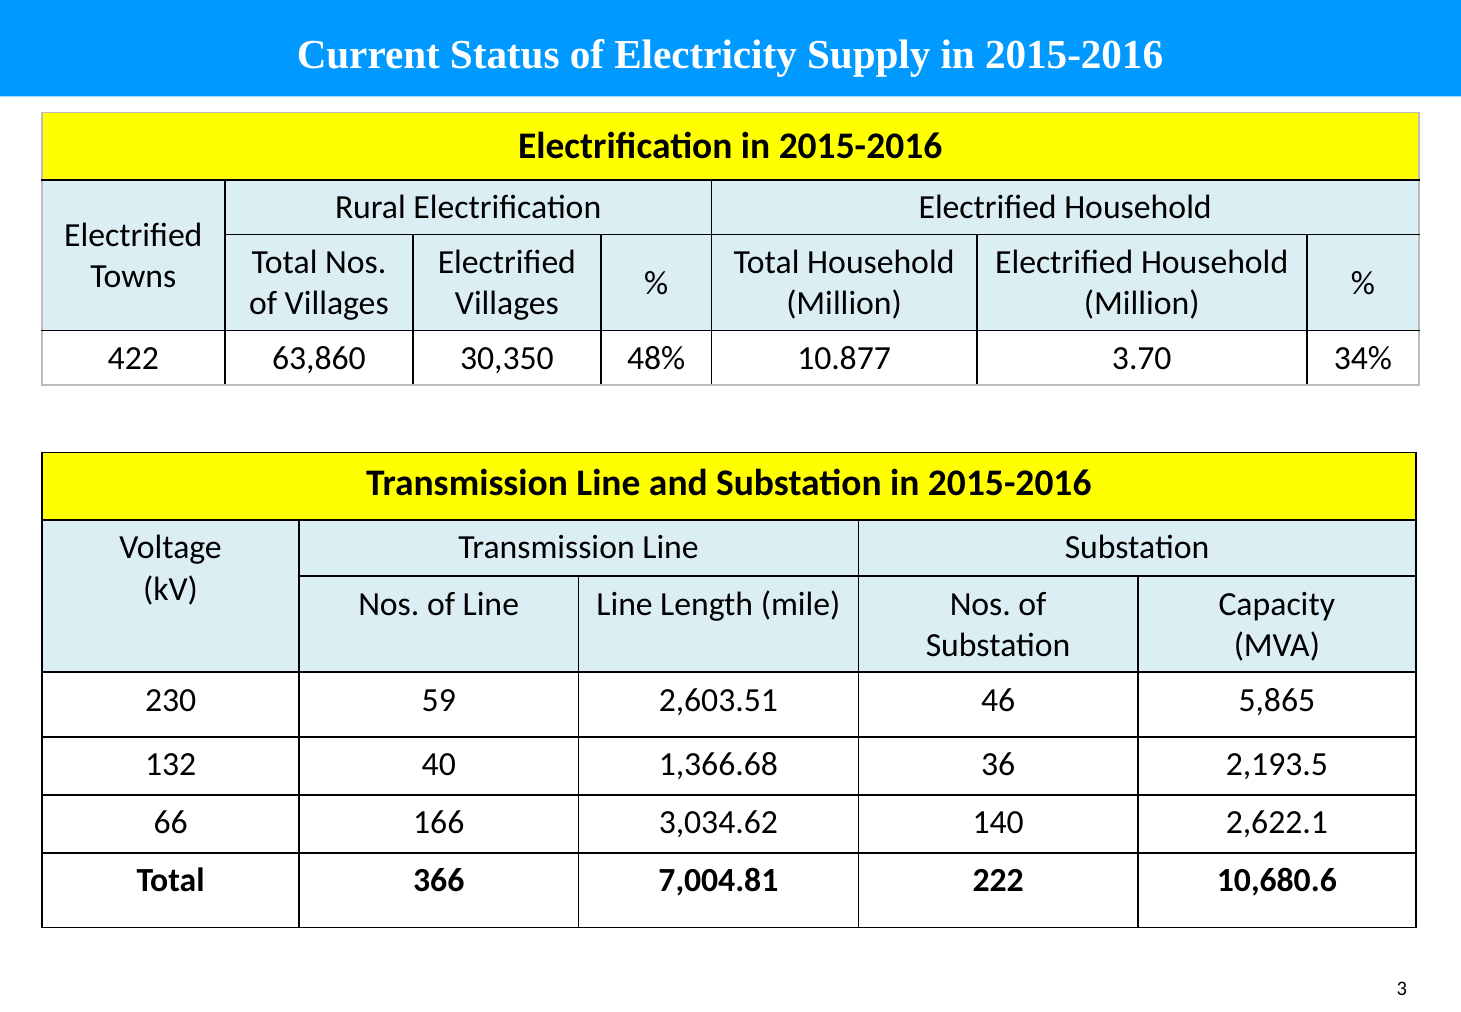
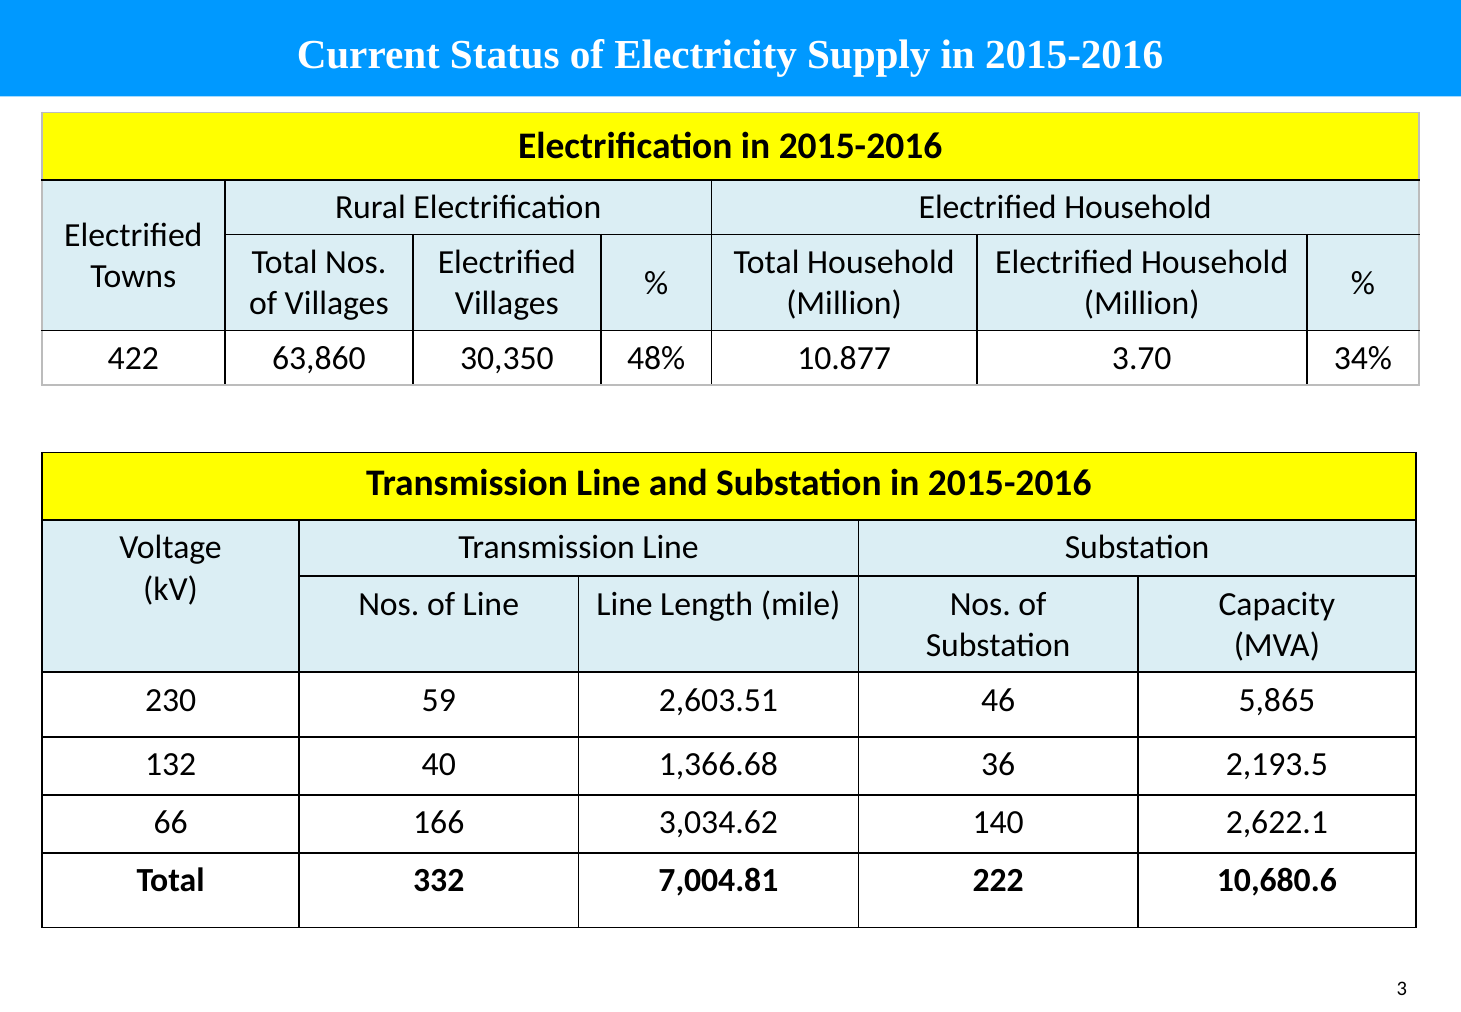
366: 366 -> 332
